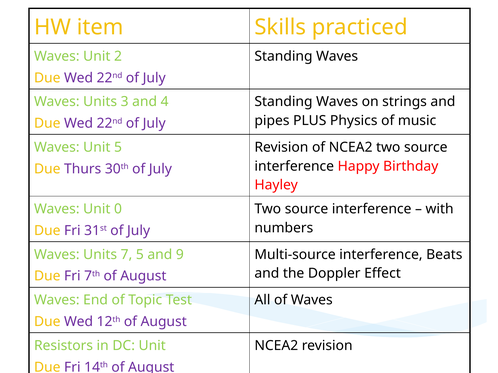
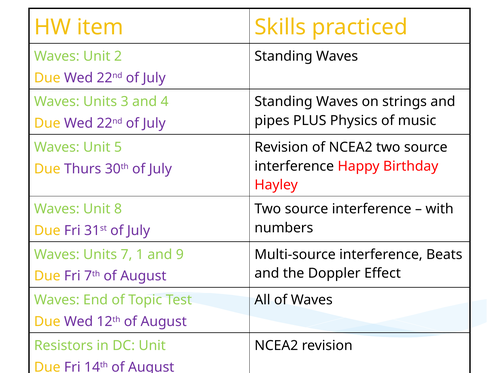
0: 0 -> 8
7 5: 5 -> 1
